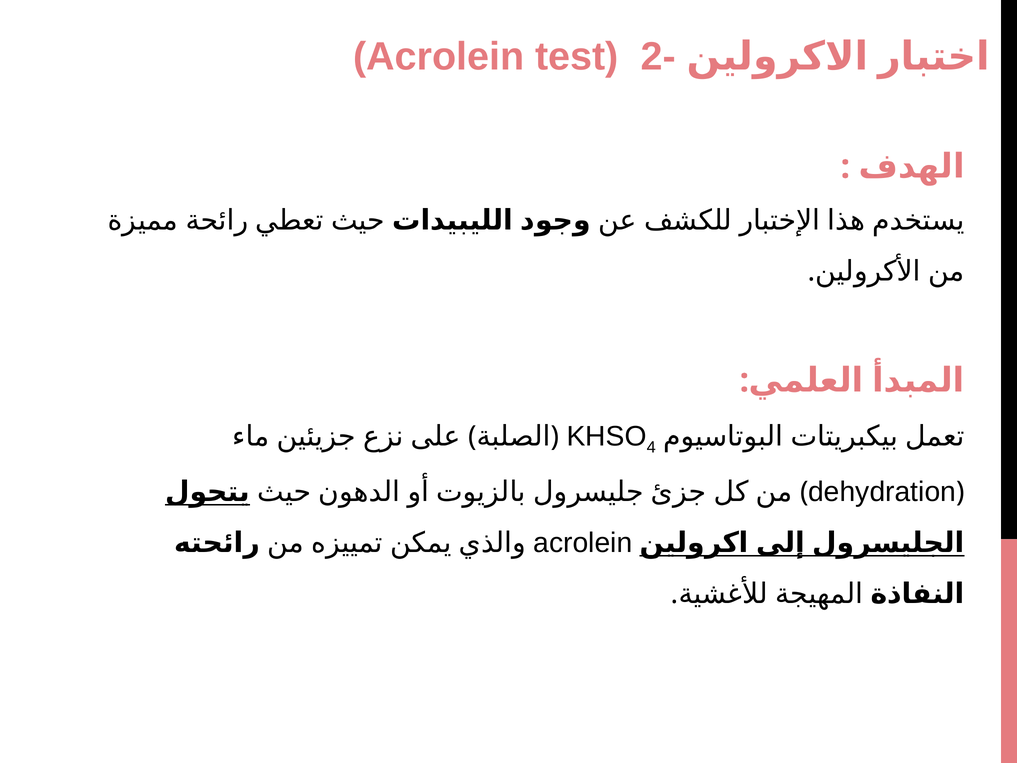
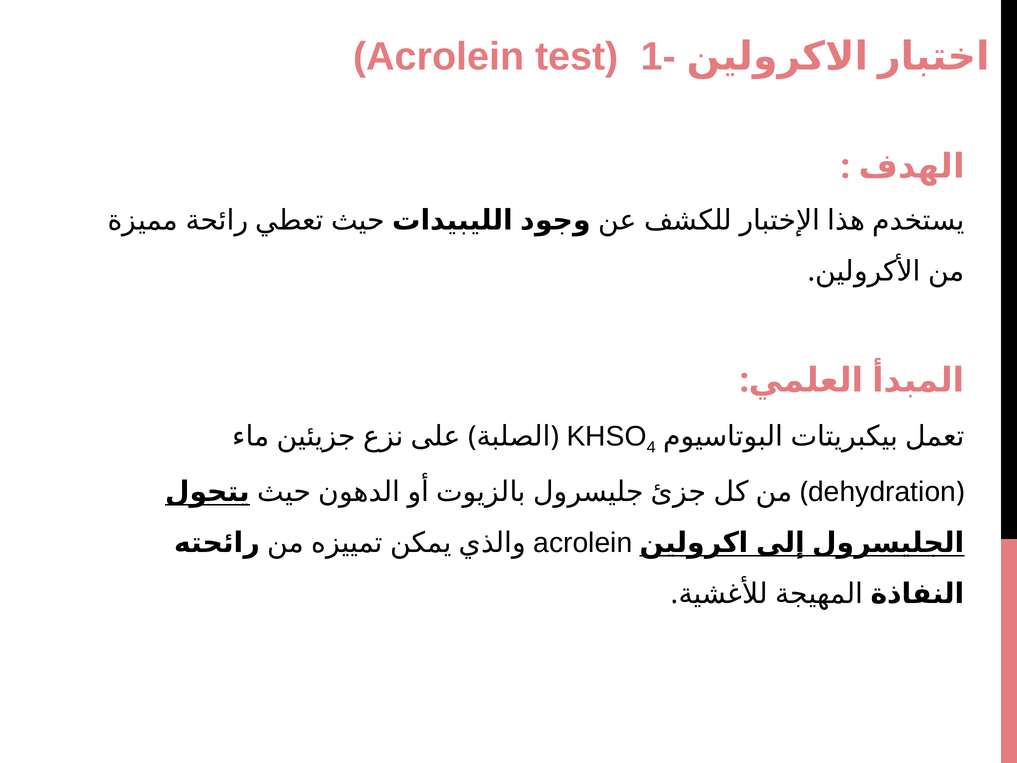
2-: 2- -> 1-
